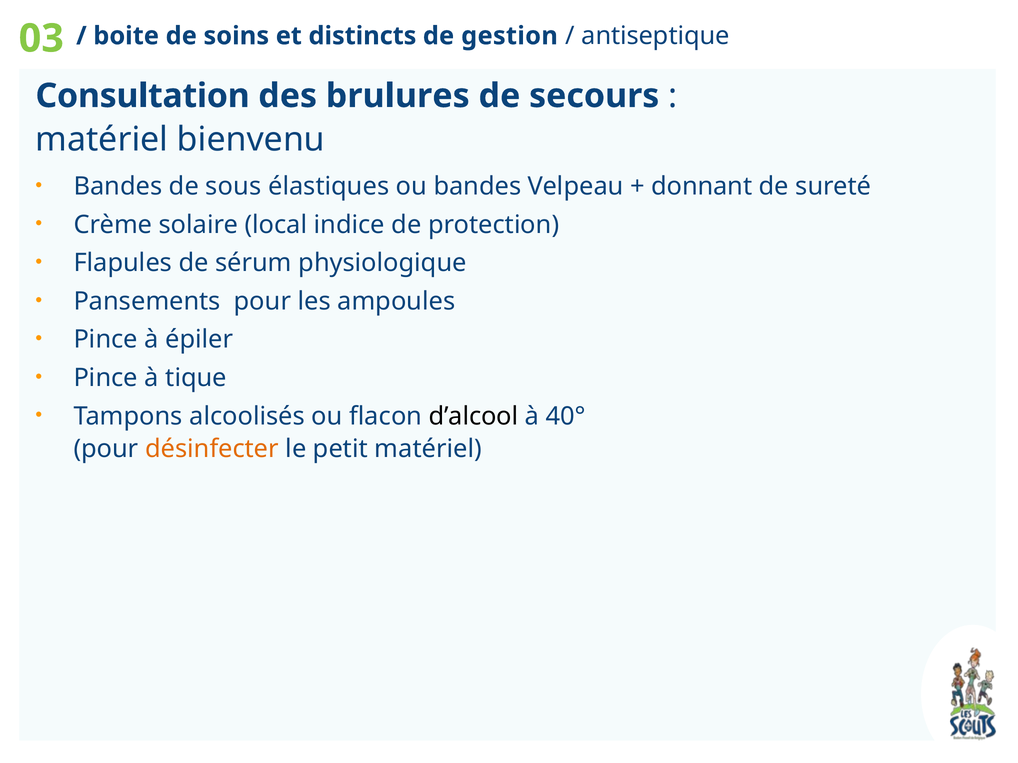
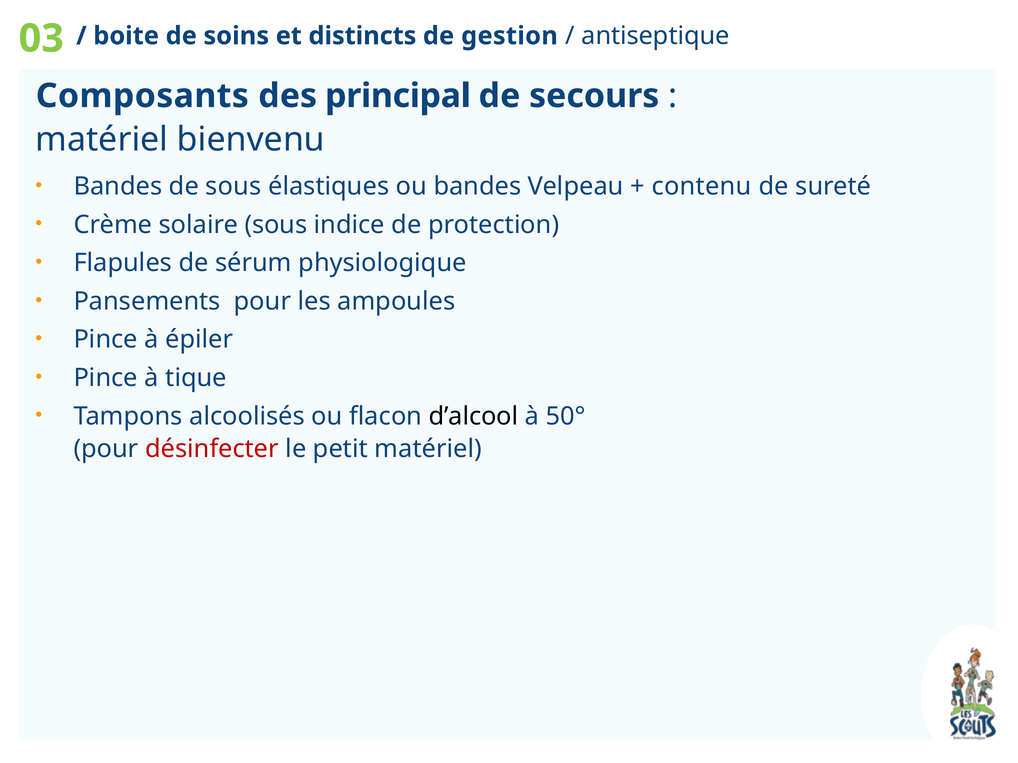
Consultation: Consultation -> Composants
brulures: brulures -> principal
donnant: donnant -> contenu
solaire local: local -> sous
40°: 40° -> 50°
désinfecter colour: orange -> red
